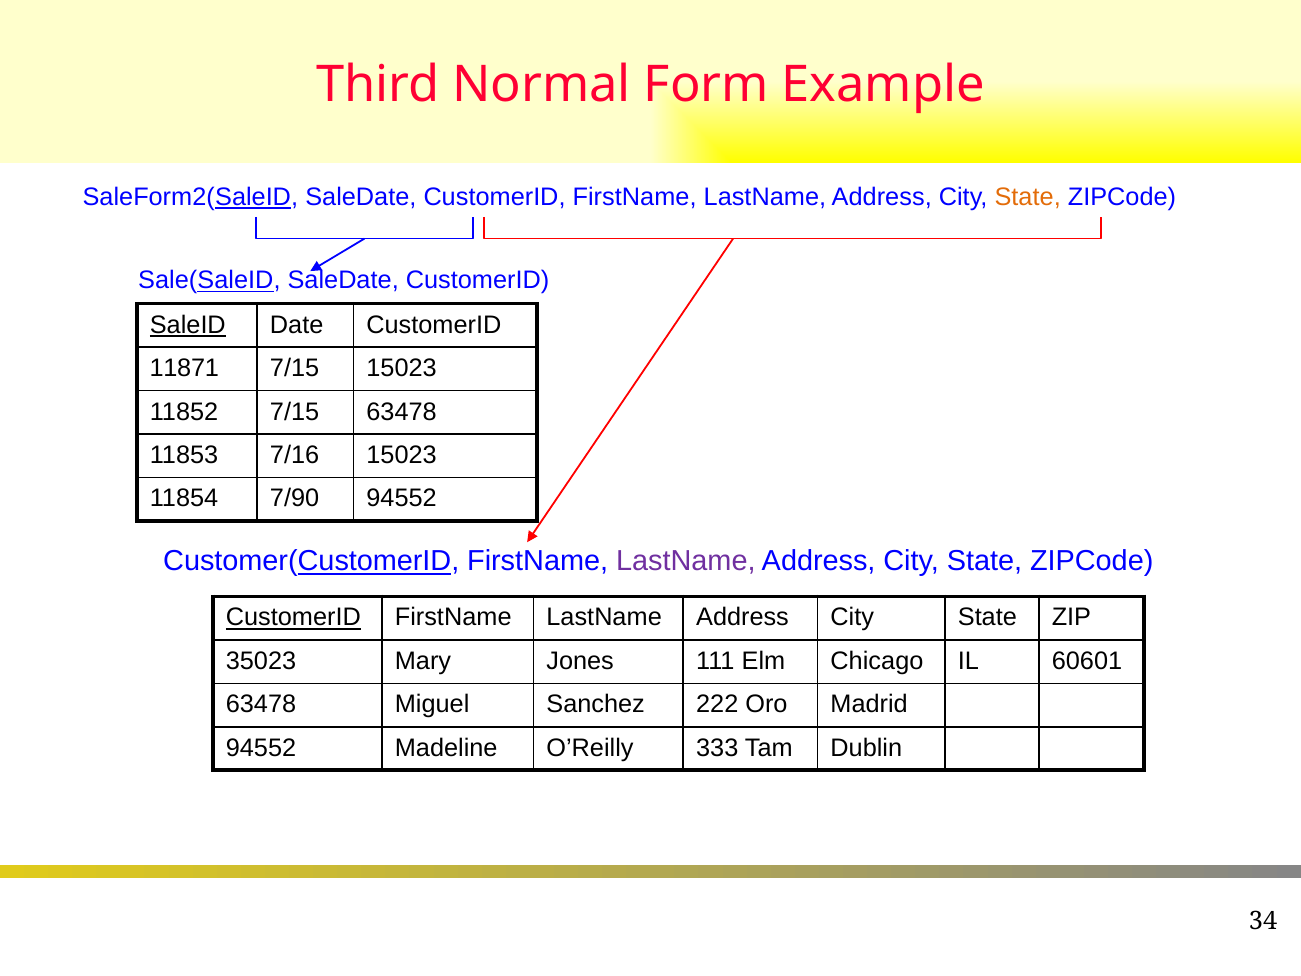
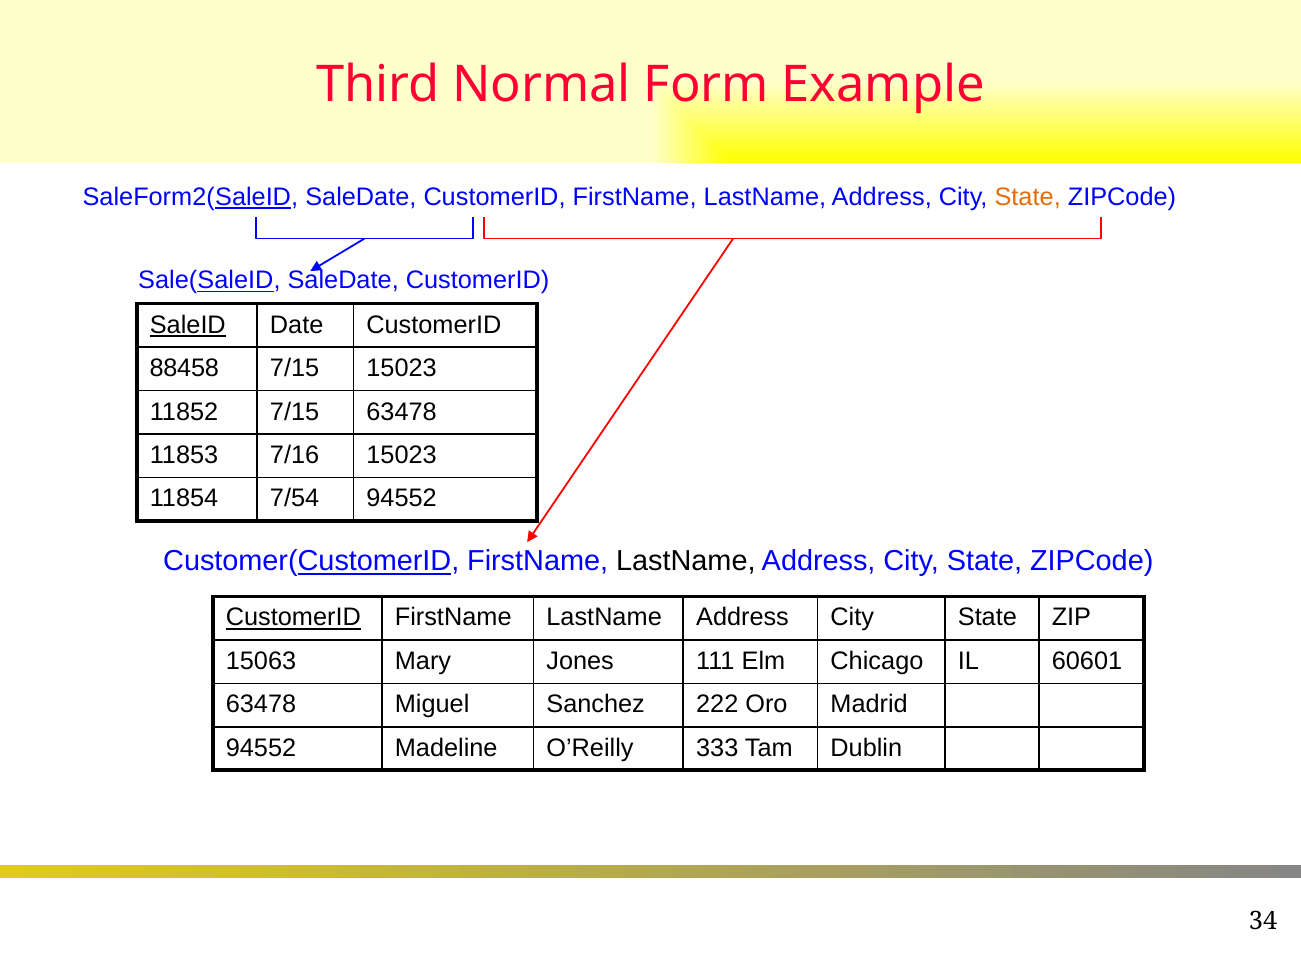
11871: 11871 -> 88458
7/90: 7/90 -> 7/54
LastName at (686, 561) colour: purple -> black
35023: 35023 -> 15063
